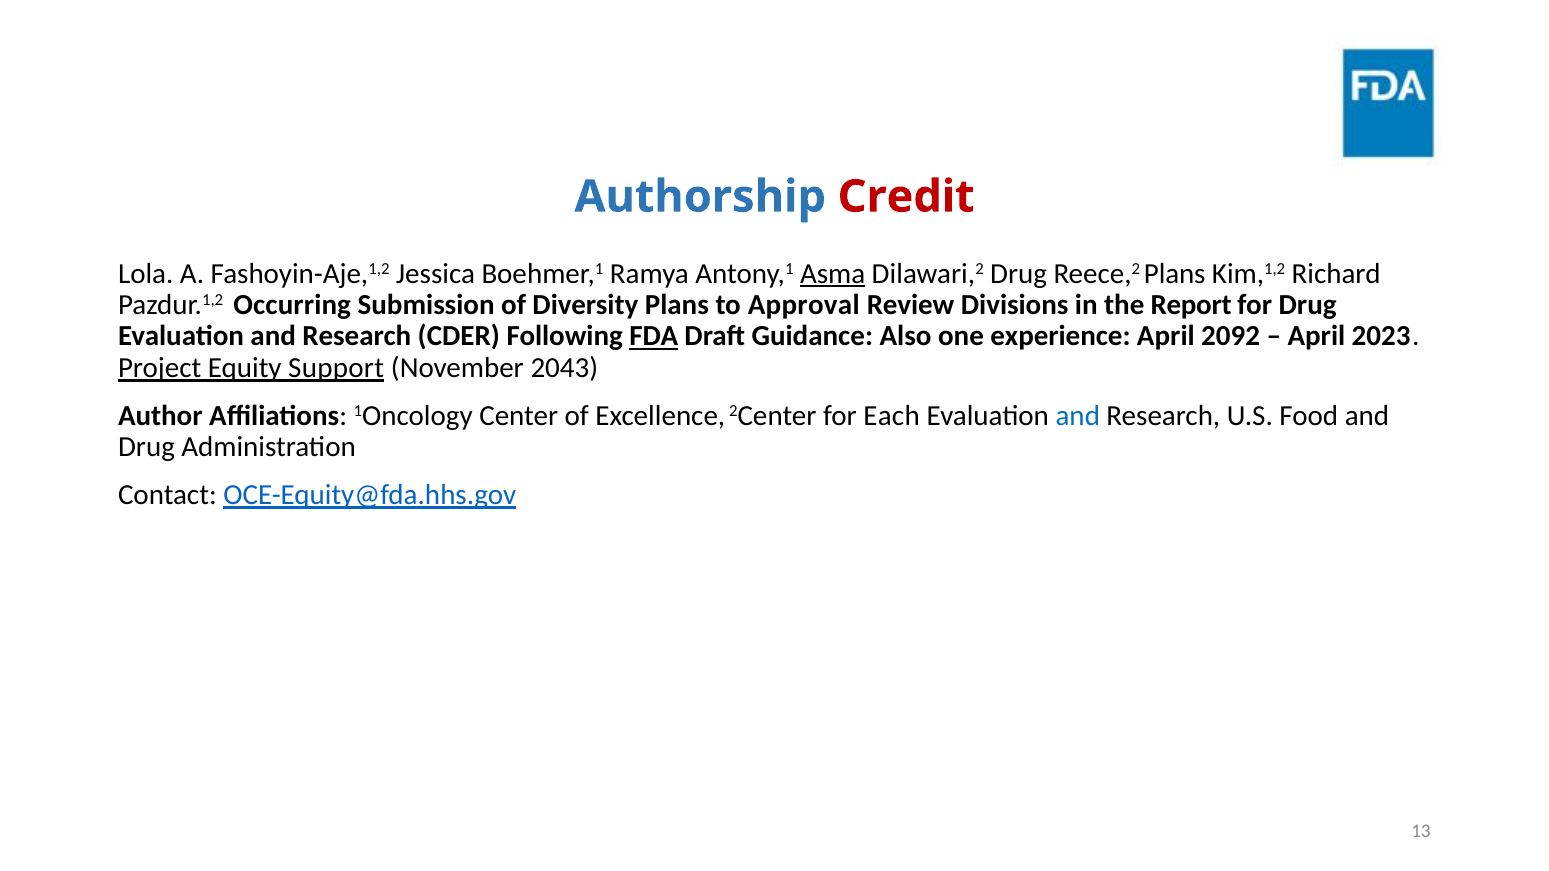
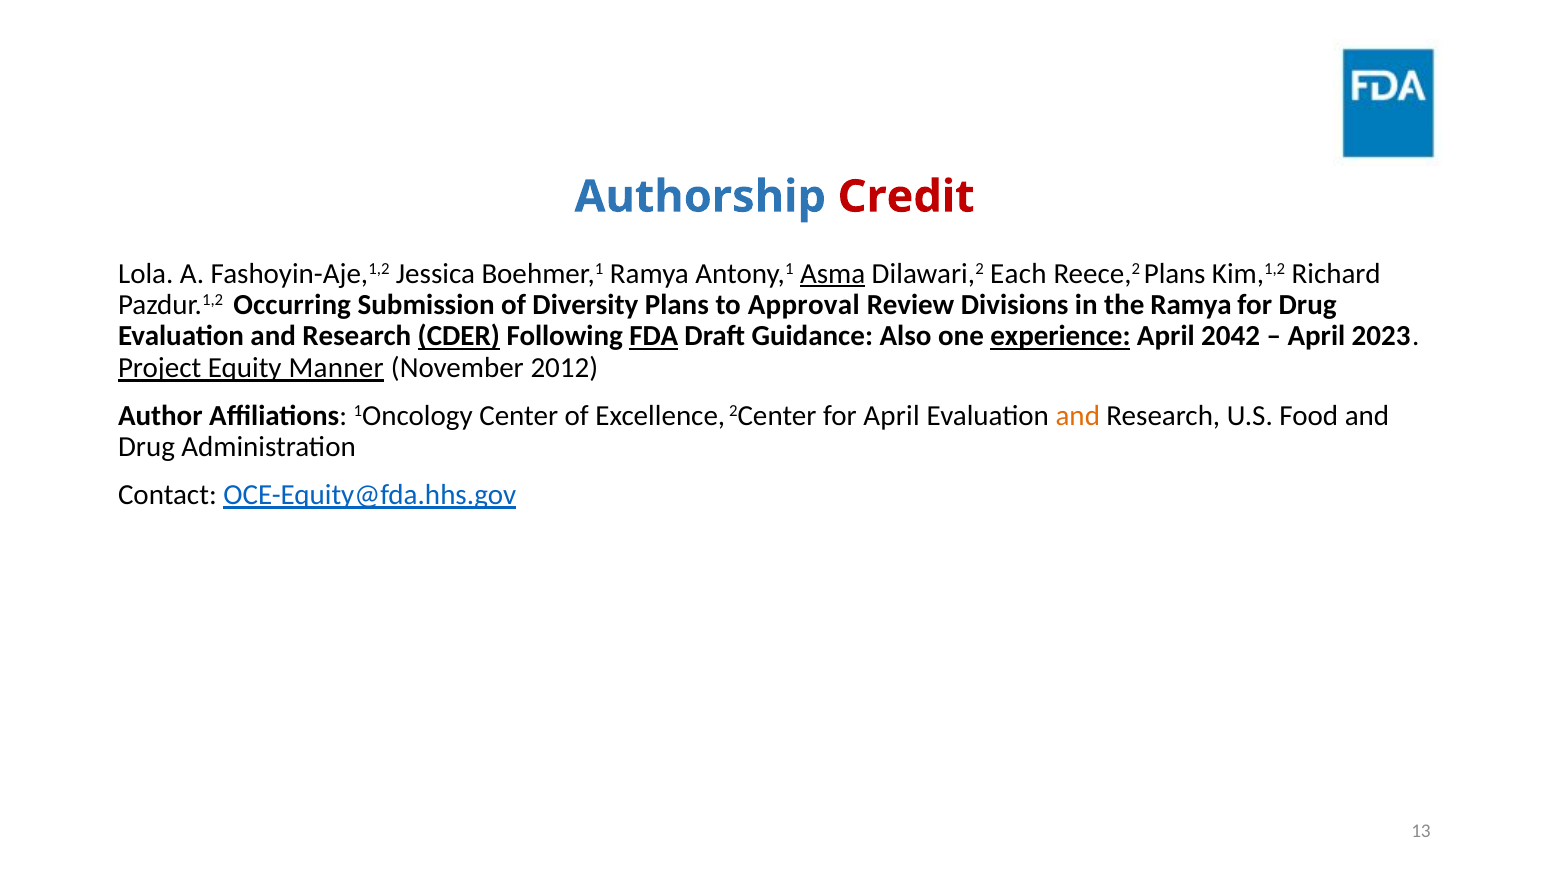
Dilawari,2 Drug: Drug -> Each
the Report: Report -> Ramya
CDER underline: none -> present
experience underline: none -> present
2092: 2092 -> 2042
Support: Support -> Manner
2043: 2043 -> 2012
for Each: Each -> April
and at (1078, 416) colour: blue -> orange
